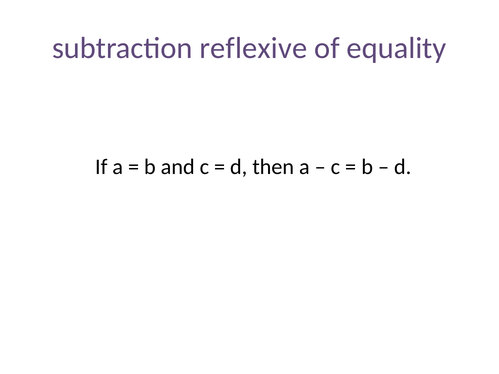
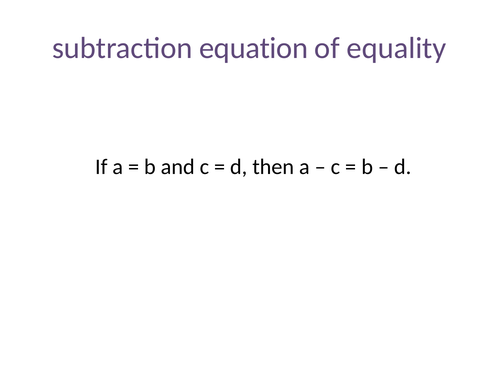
reflexive: reflexive -> equation
